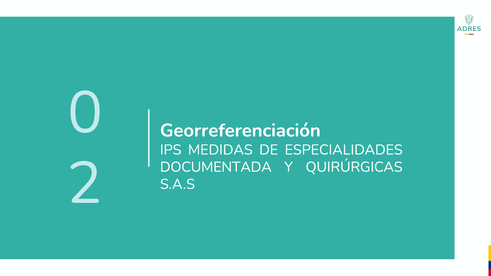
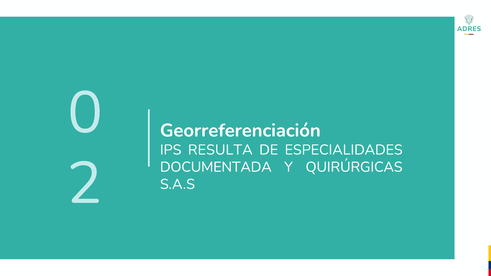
MEDIDAS: MEDIDAS -> RESULTA
